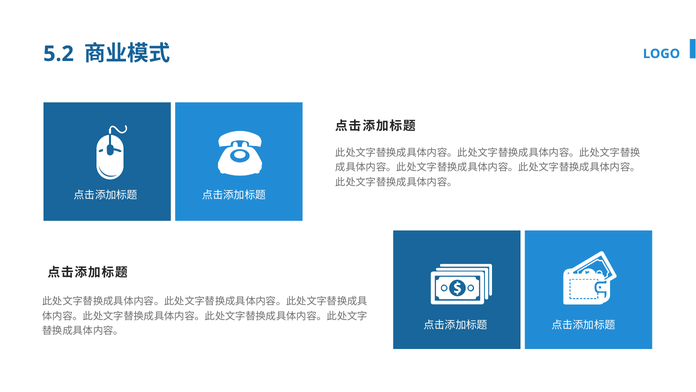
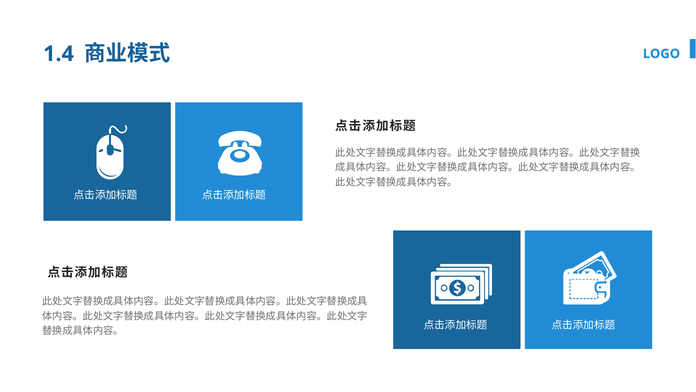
5.2: 5.2 -> 1.4
